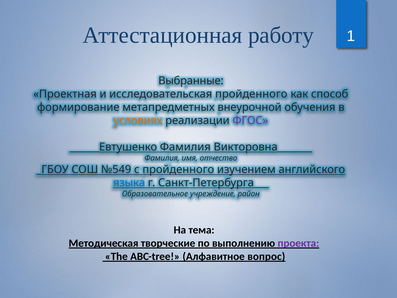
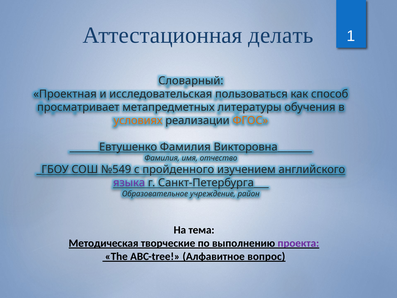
работу: работу -> делать
Выбранные: Выбранные -> Словарный
исследовательская пройденного: пройденного -> пользоваться
формирование: формирование -> просматривает
внеурочной: внеурочной -> литературы
ФГОС colour: purple -> orange
языка colour: blue -> purple
